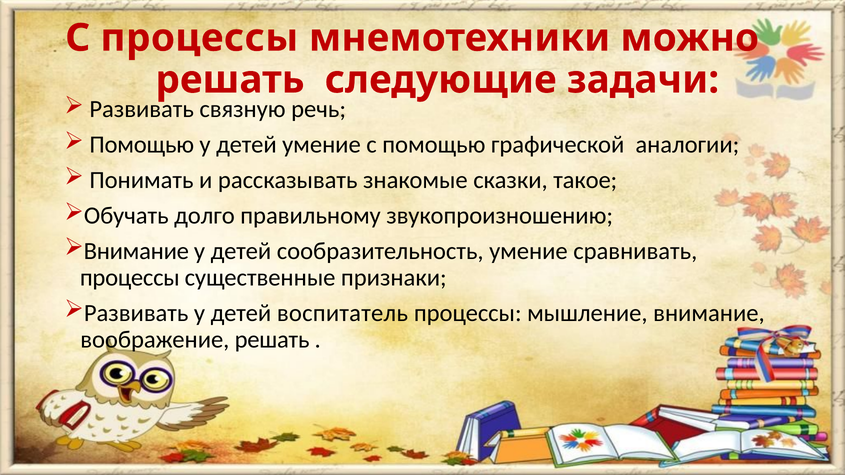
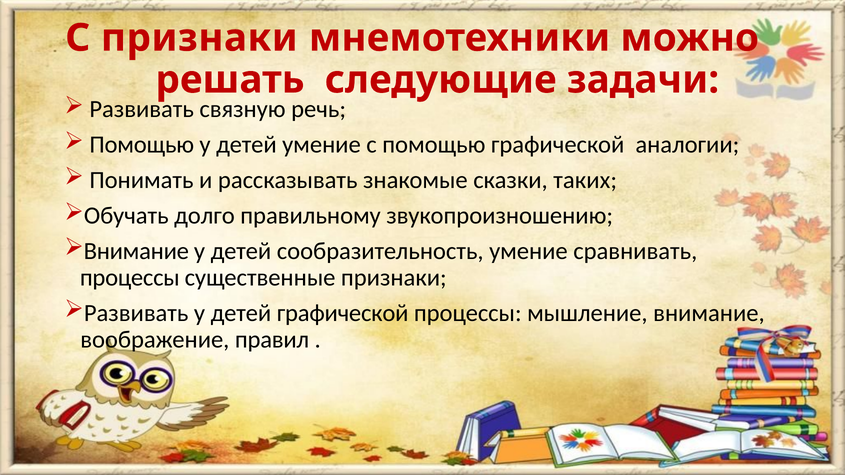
С процессы: процессы -> признаки
такое: такое -> таких
детей воспитатель: воспитатель -> графической
воображение решать: решать -> правил
